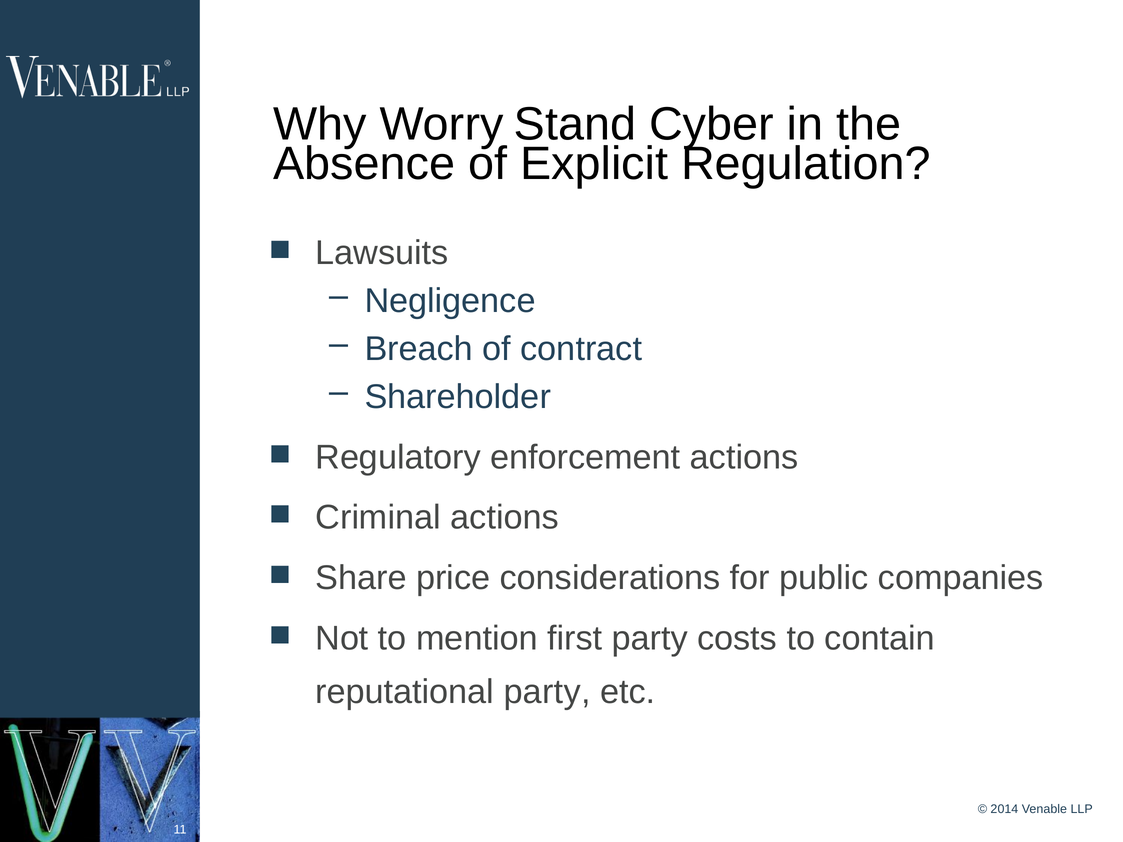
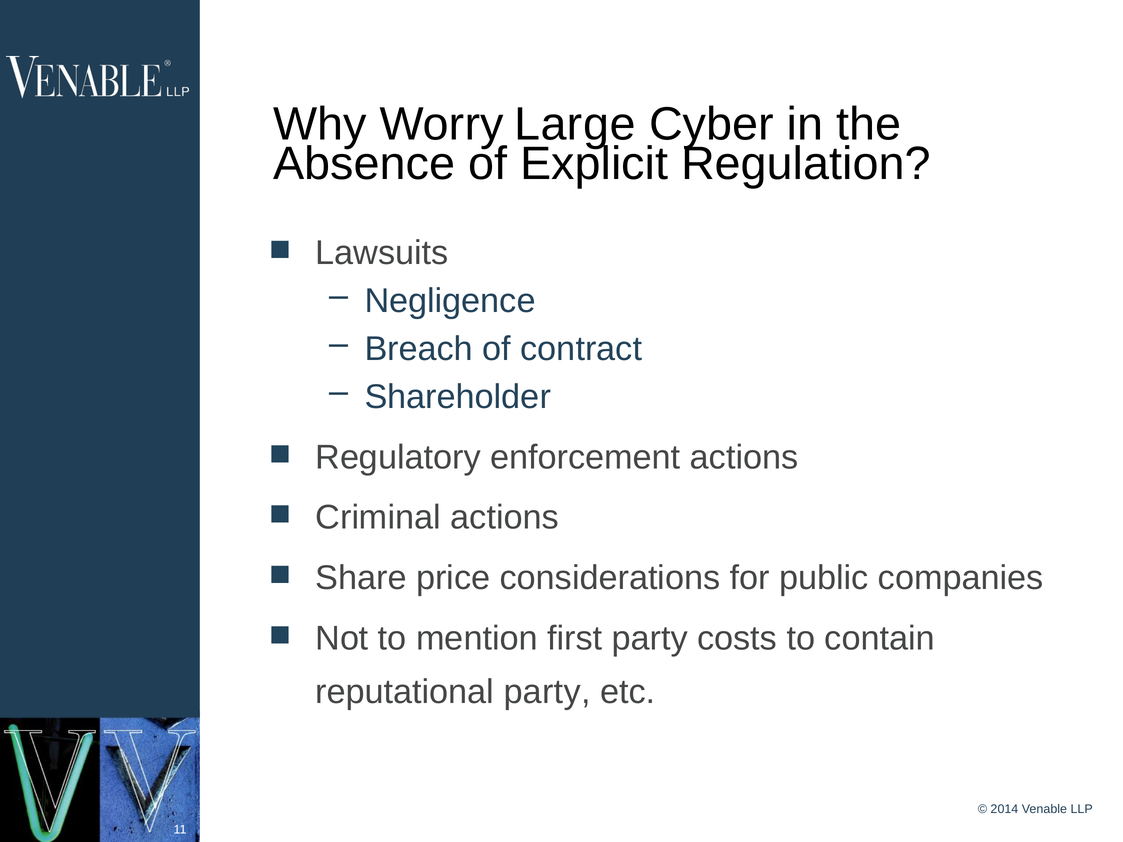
Stand: Stand -> Large
